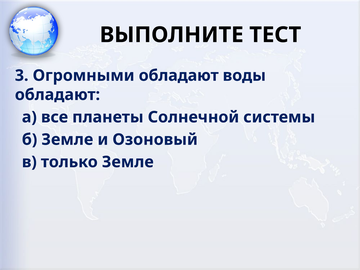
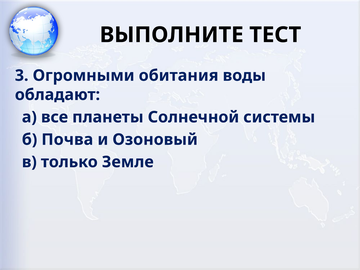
Огромными обладают: обладают -> обитания
б Земле: Земле -> Почва
